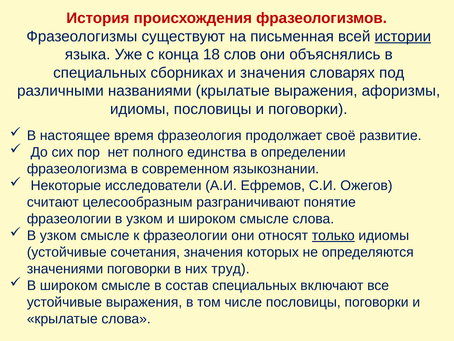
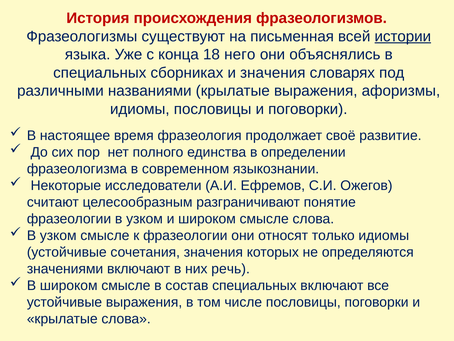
слов: слов -> него
только underline: present -> none
значениями поговорки: поговорки -> включают
труд: труд -> речь
